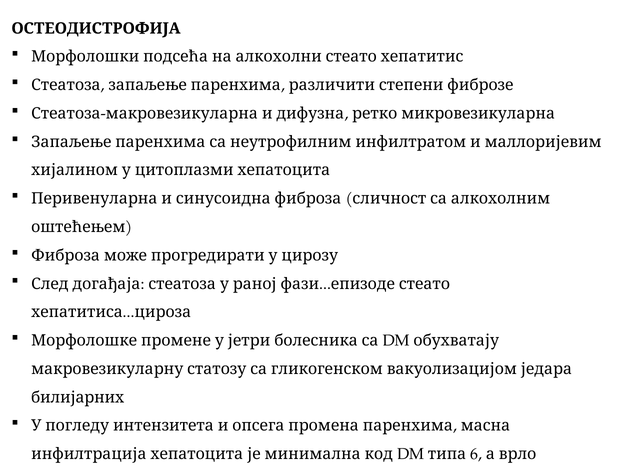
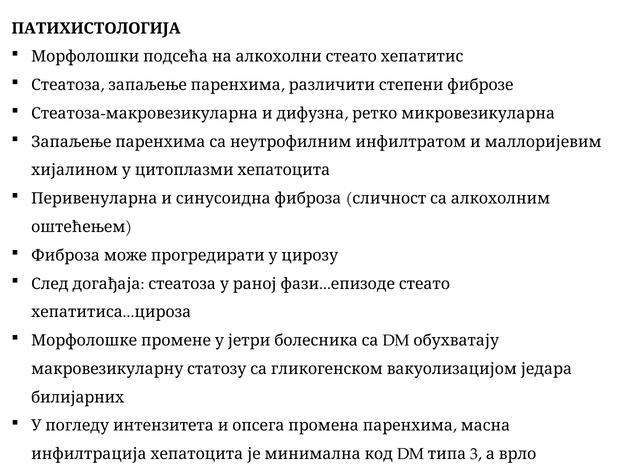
ОСТЕОДИСТРОФИЈА: ОСТЕОДИСТРОФИЈА -> ПАТИХИСТОЛОГИЈА
6: 6 -> 3
